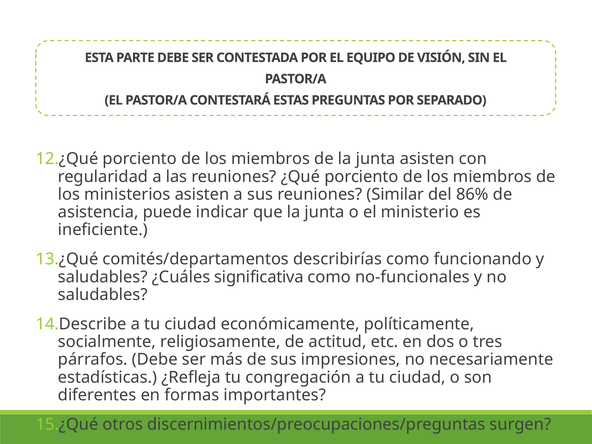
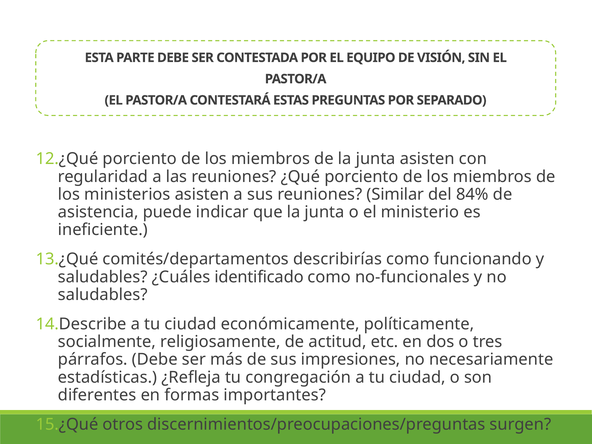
86%: 86% -> 84%
significativa: significativa -> identificado
